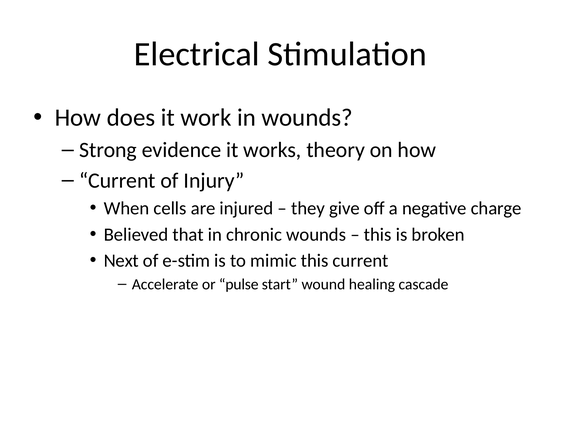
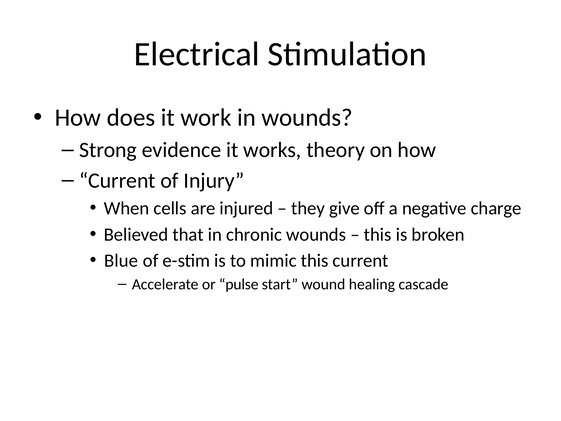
Next: Next -> Blue
